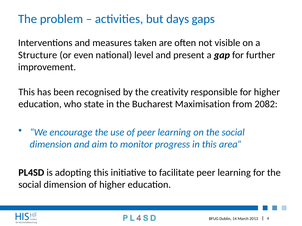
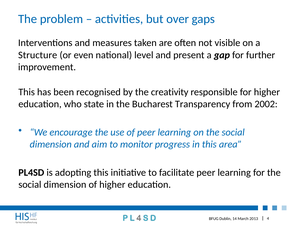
days: days -> over
Maximisation: Maximisation -> Transparency
2082: 2082 -> 2002
